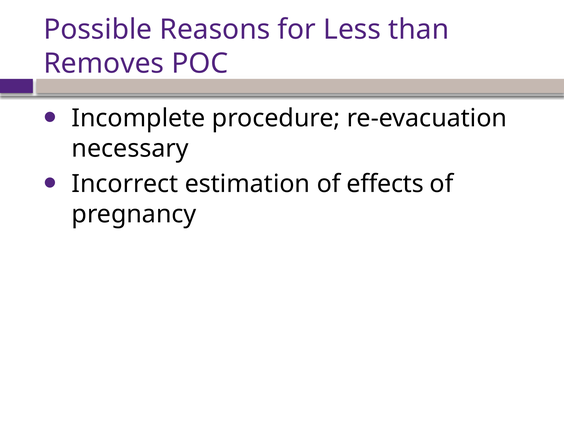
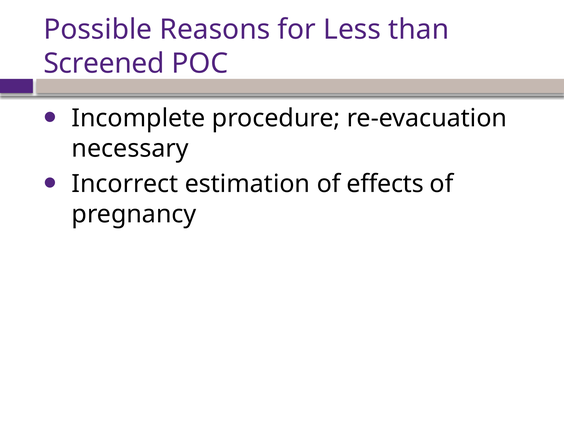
Removes: Removes -> Screened
